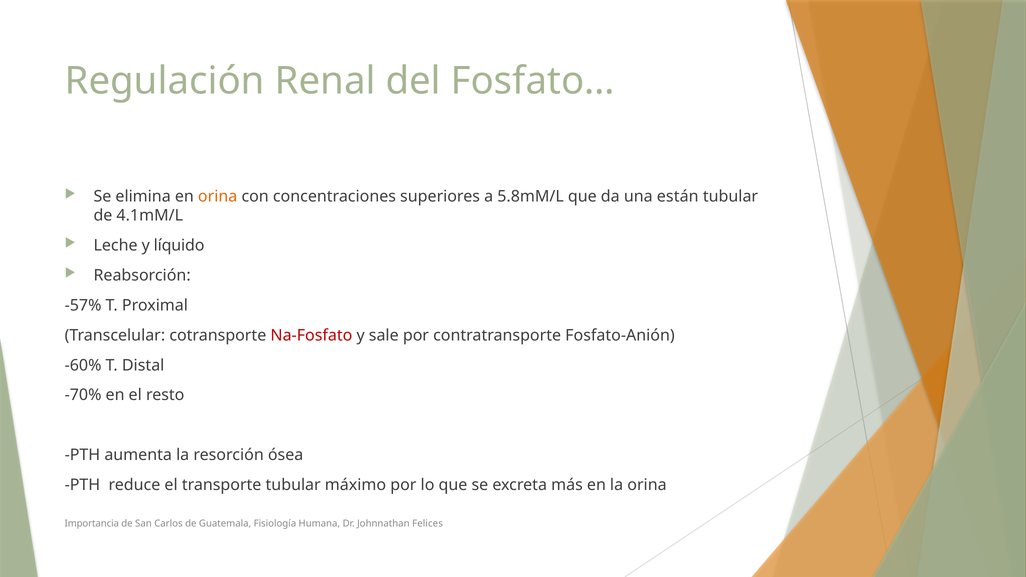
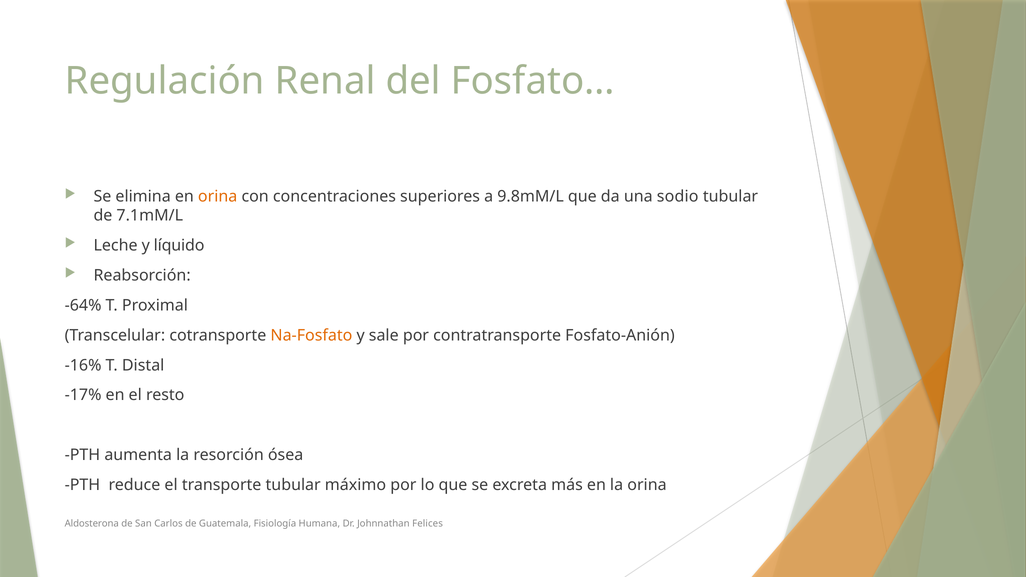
5.8mM/L: 5.8mM/L -> 9.8mM/L
están: están -> sodio
4.1mM/L: 4.1mM/L -> 7.1mM/L
-57%: -57% -> -64%
Na-Fosfato colour: red -> orange
-60%: -60% -> -16%
-70%: -70% -> -17%
Importancia: Importancia -> Aldosterona
